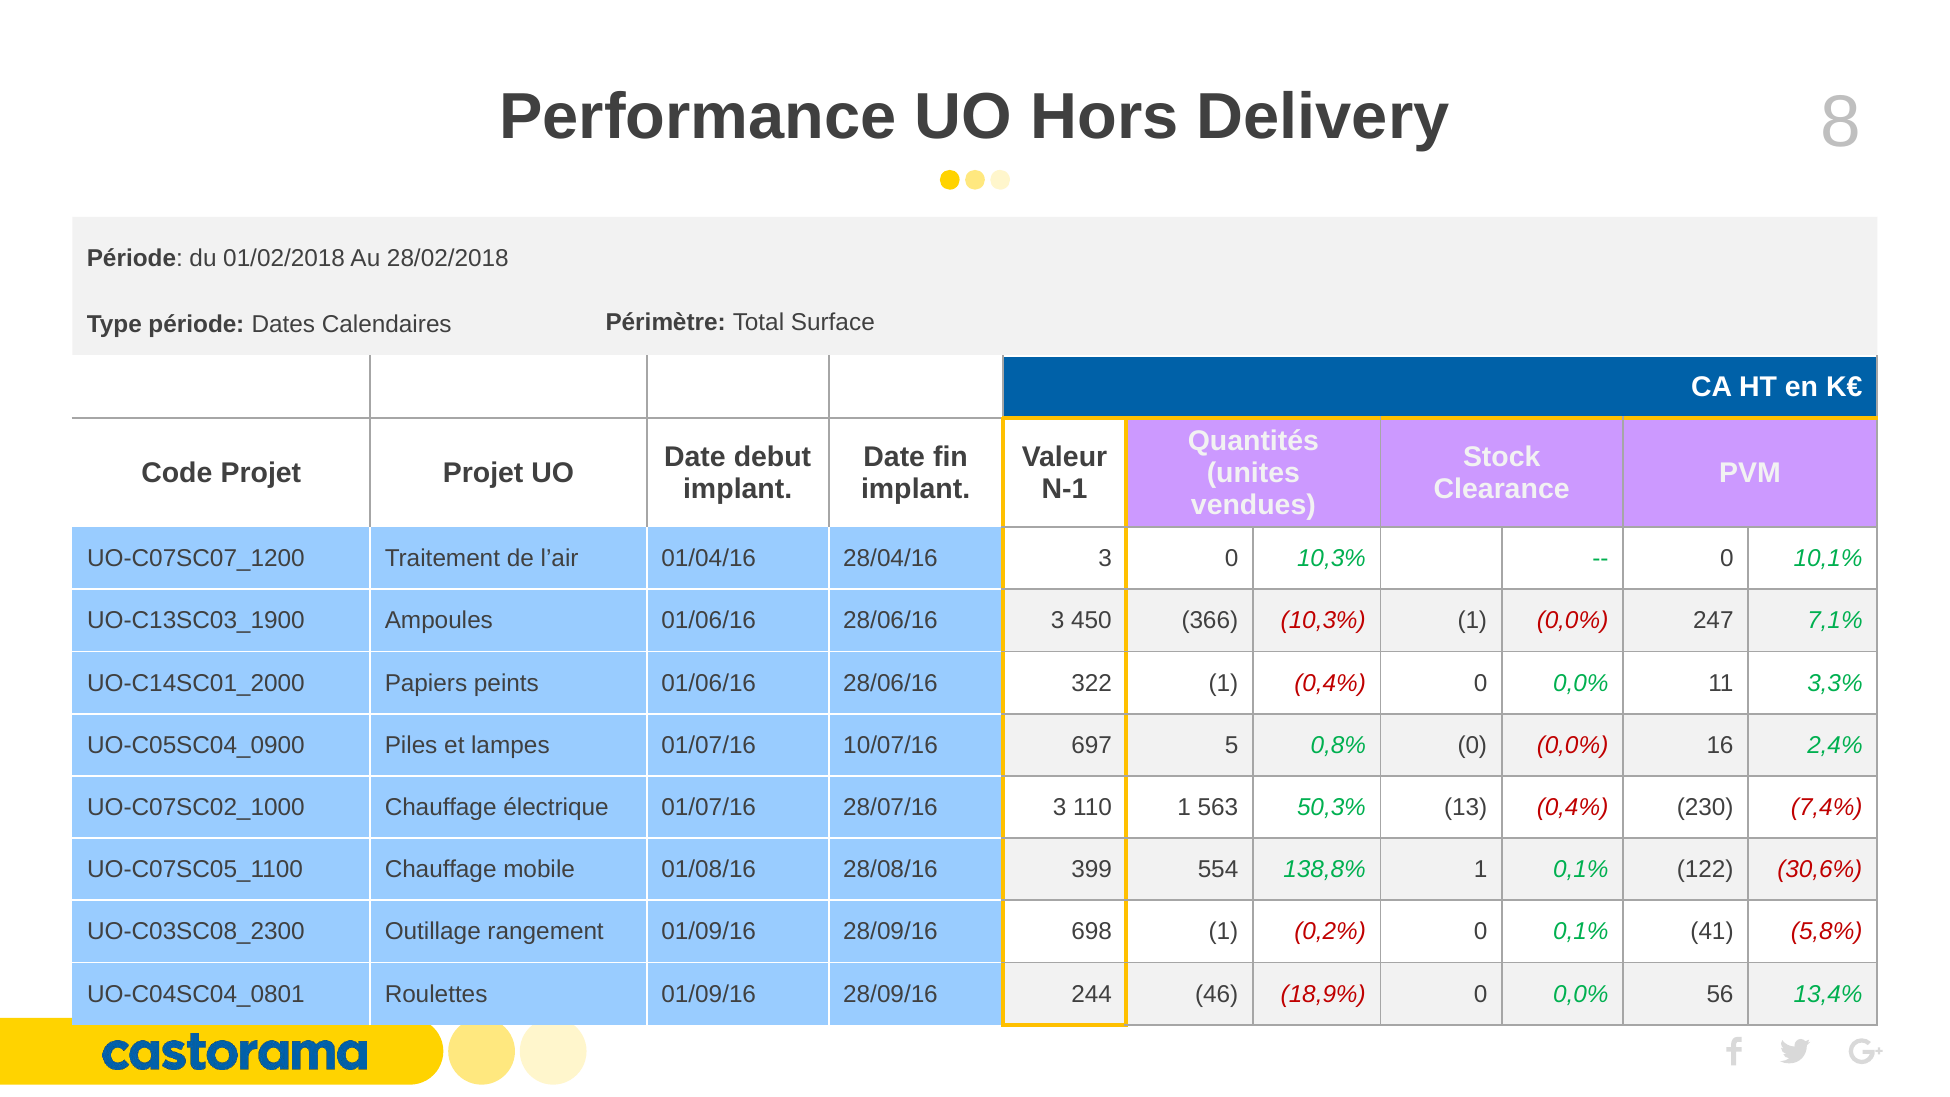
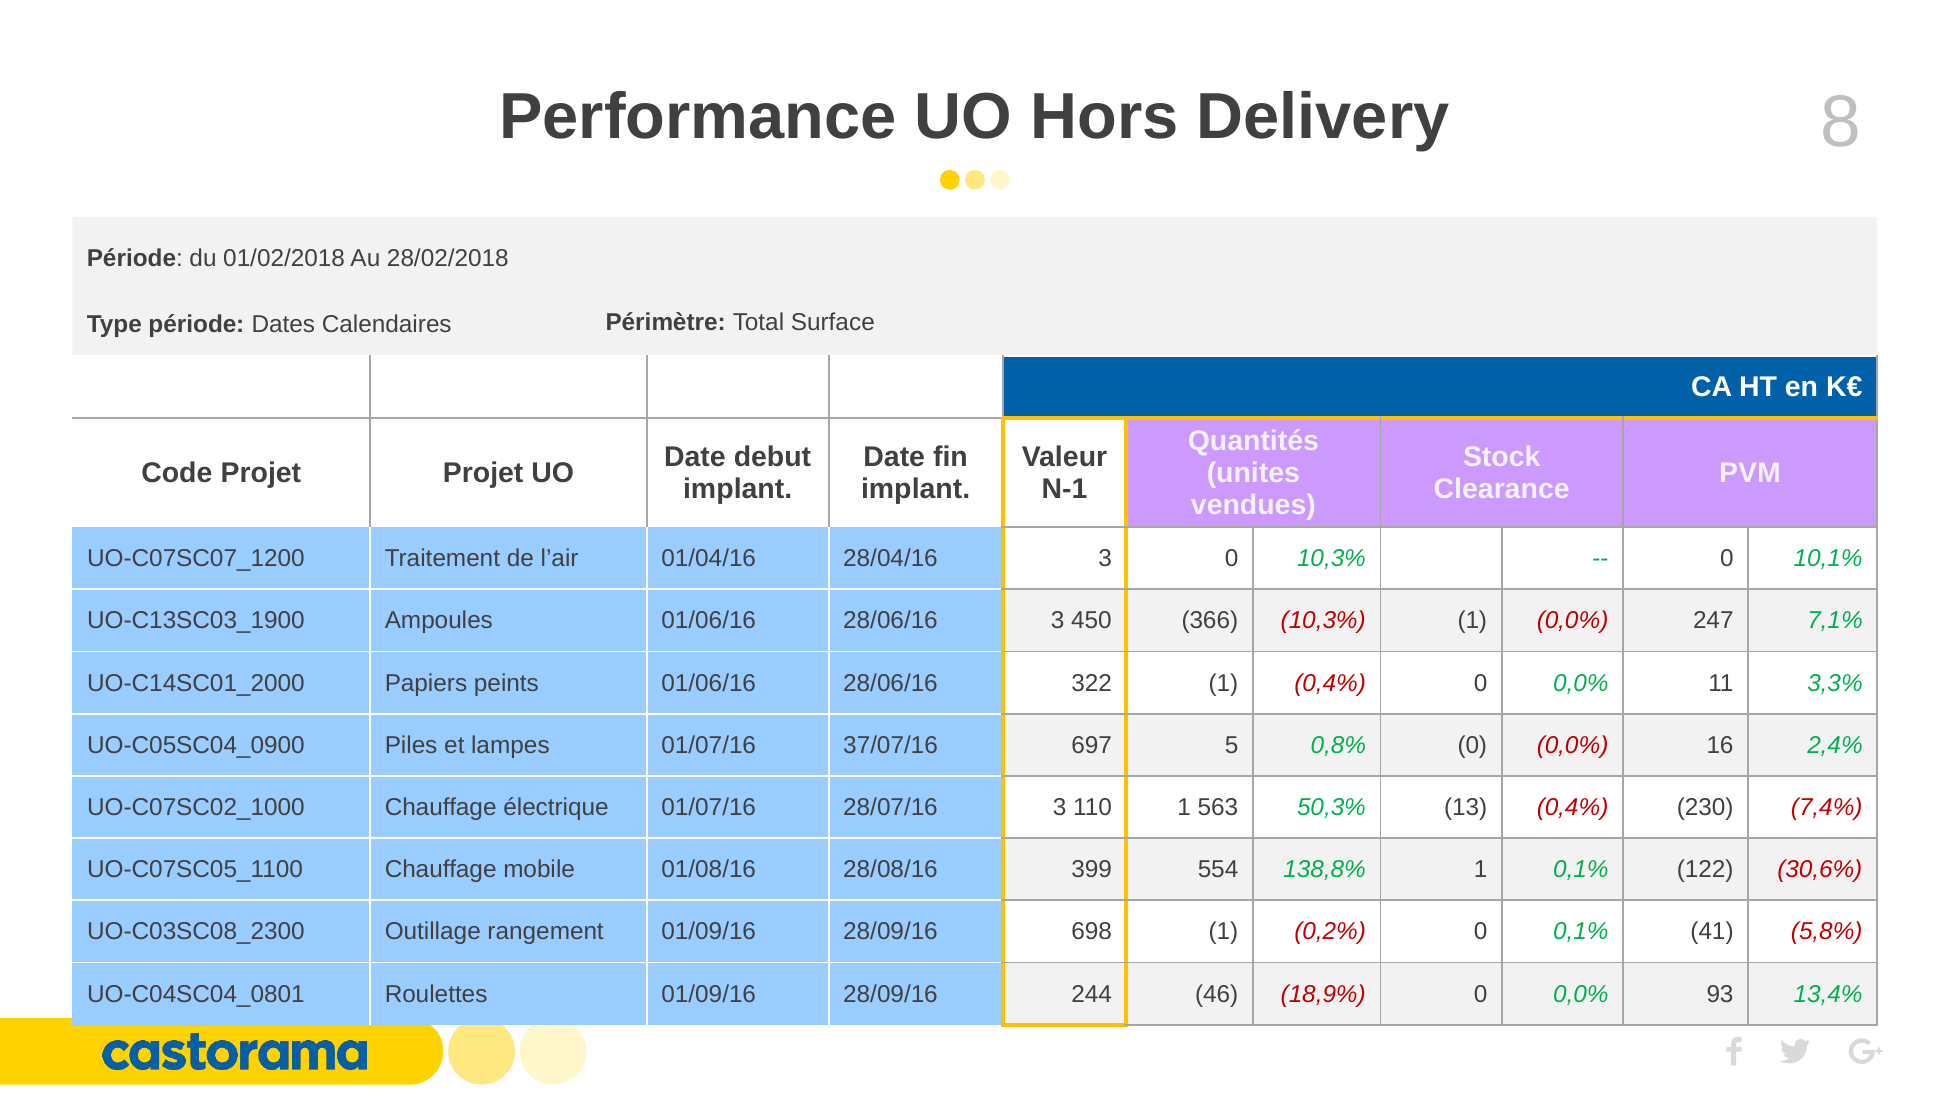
10/07/16: 10/07/16 -> 37/07/16
56: 56 -> 93
